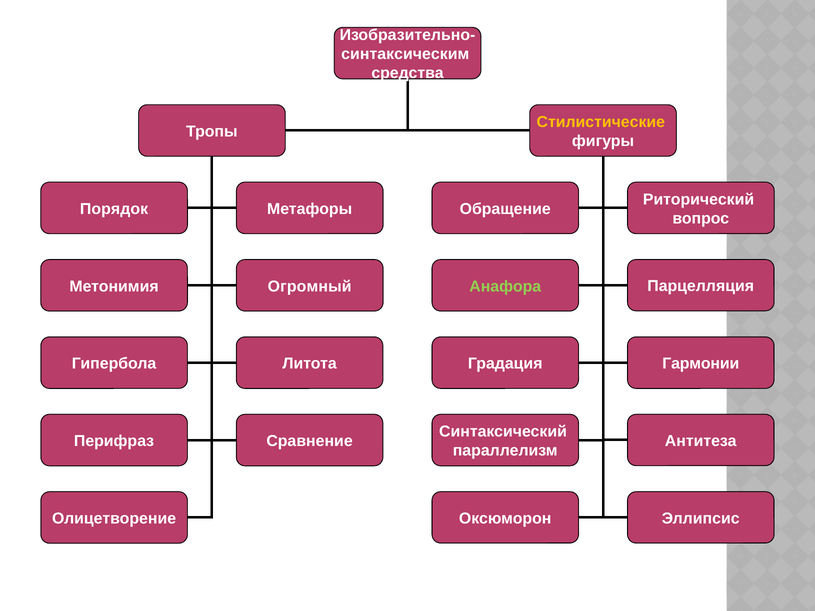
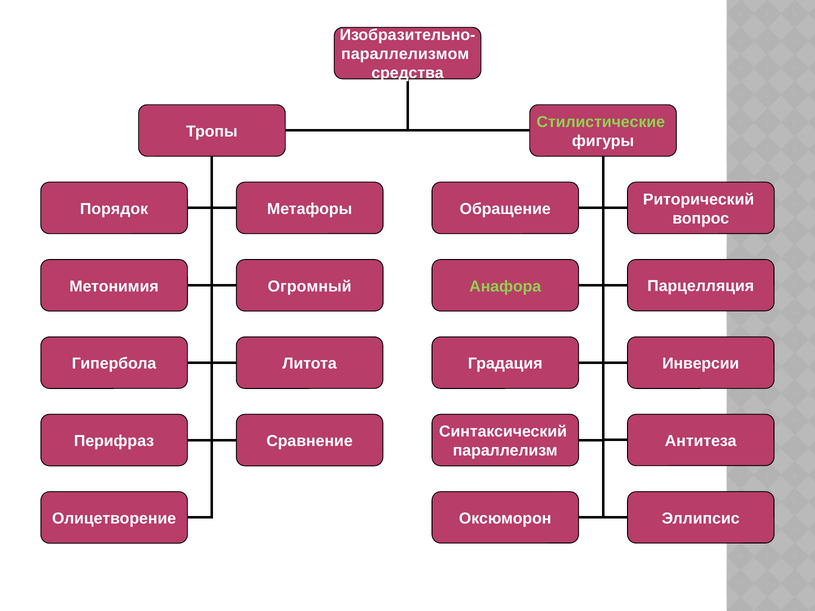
синтаксическим: синтаксическим -> параллелизмом
Стилистические colour: yellow -> light green
Гармонии: Гармонии -> Инверсии
